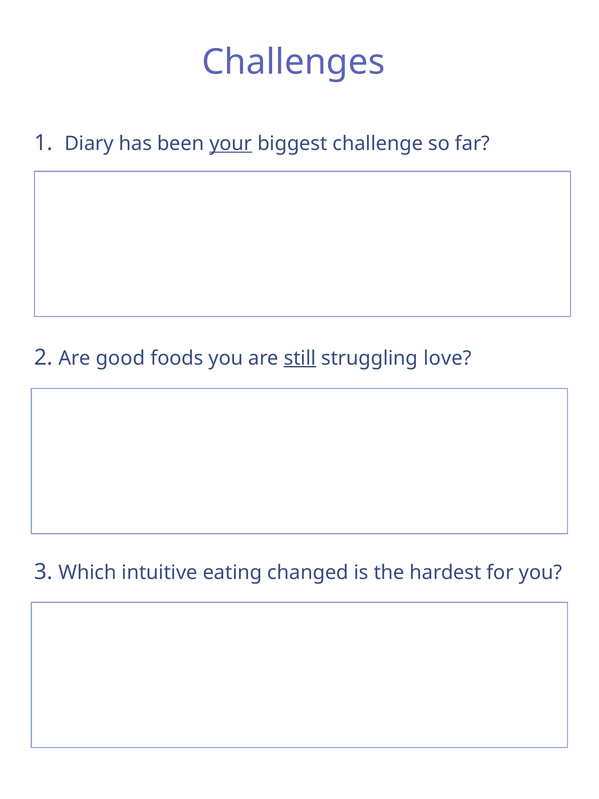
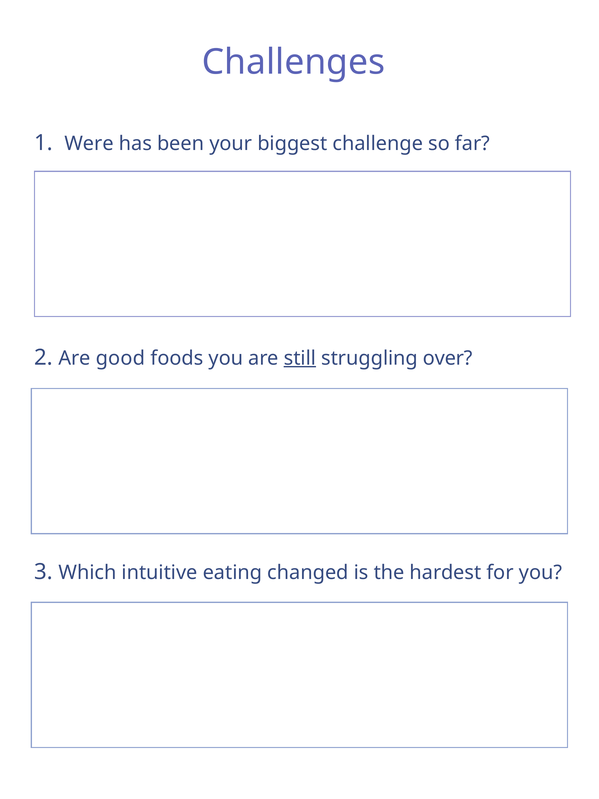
Diary: Diary -> Were
your underline: present -> none
love: love -> over
